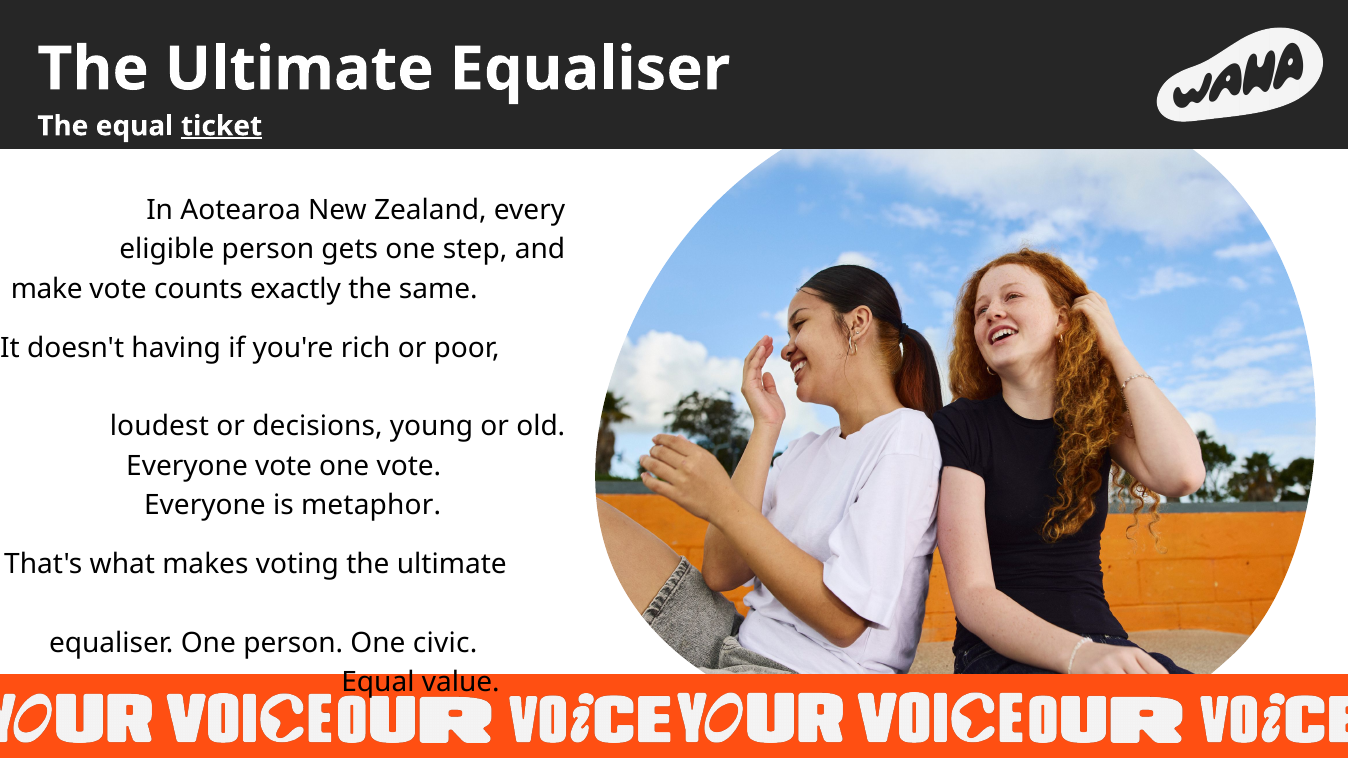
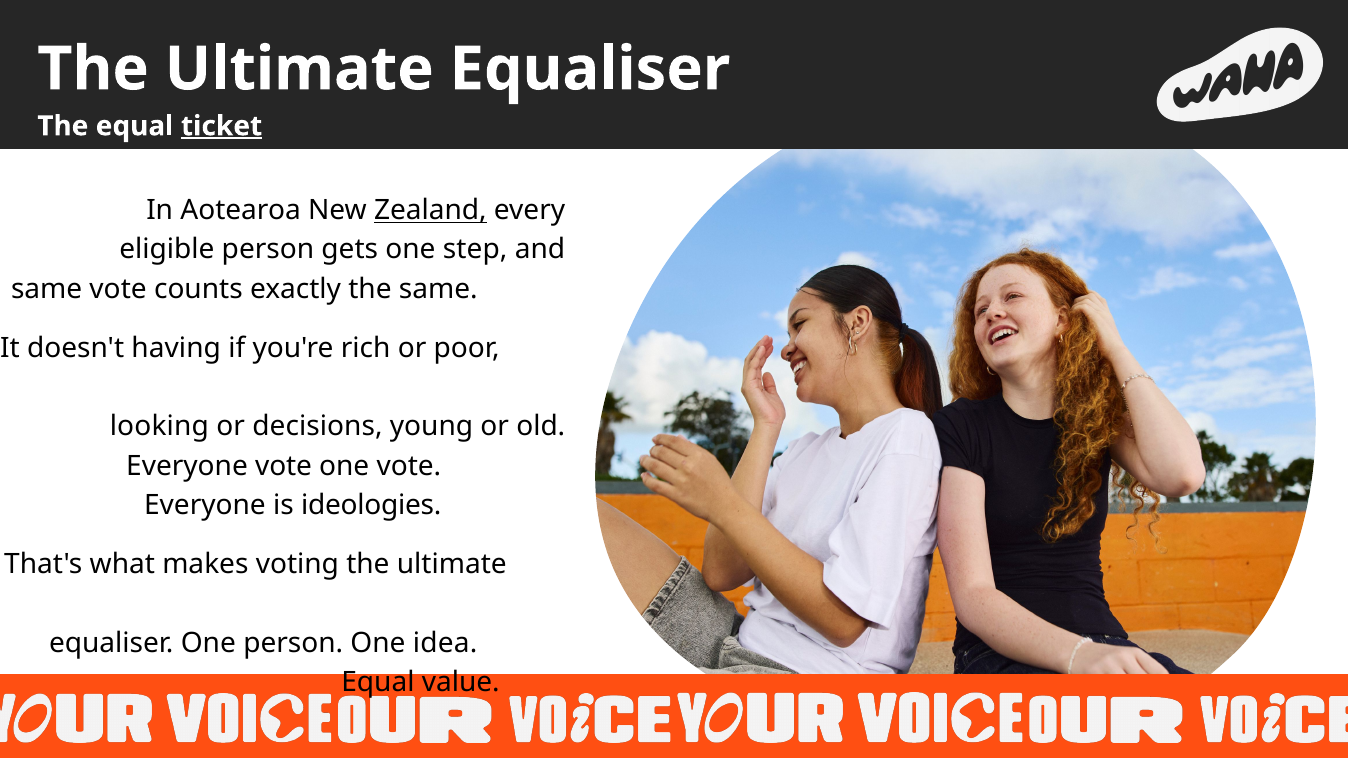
Zealand underline: none -> present
make at (47, 289): make -> same
loudest: loudest -> looking
metaphor: metaphor -> ideologies
civic: civic -> idea
